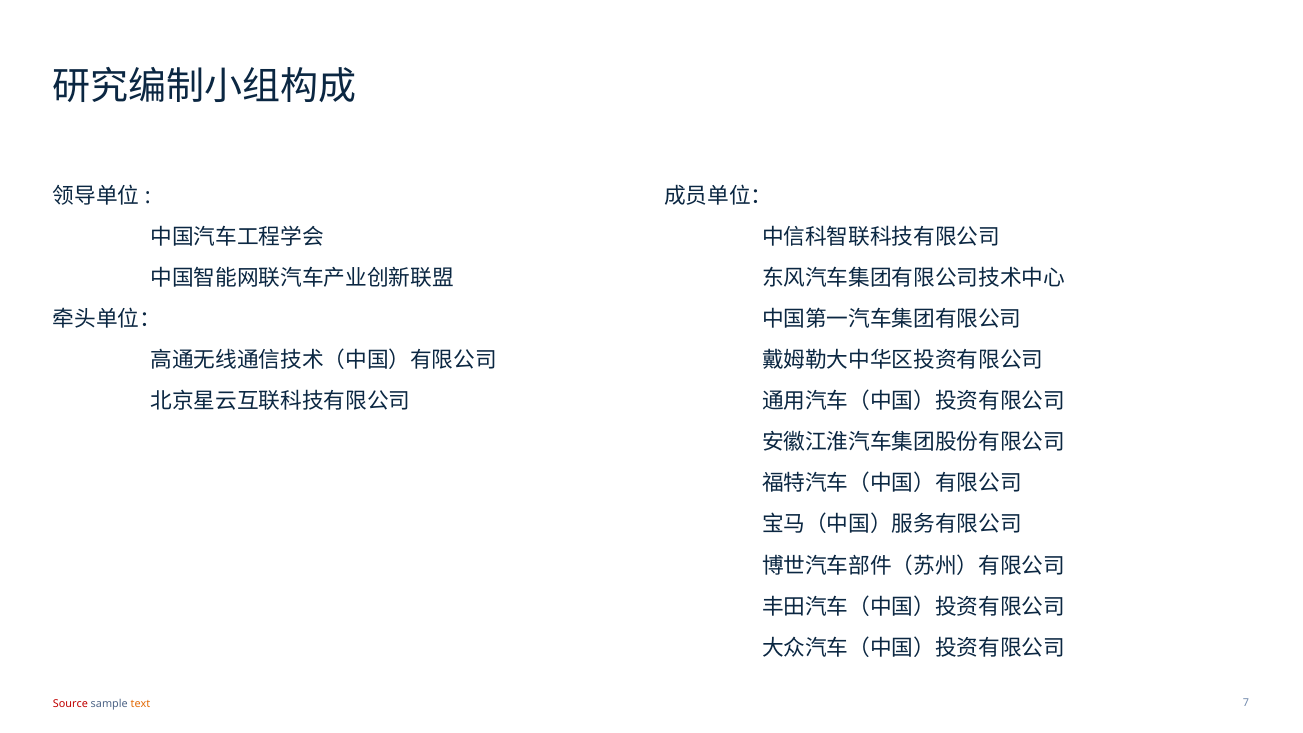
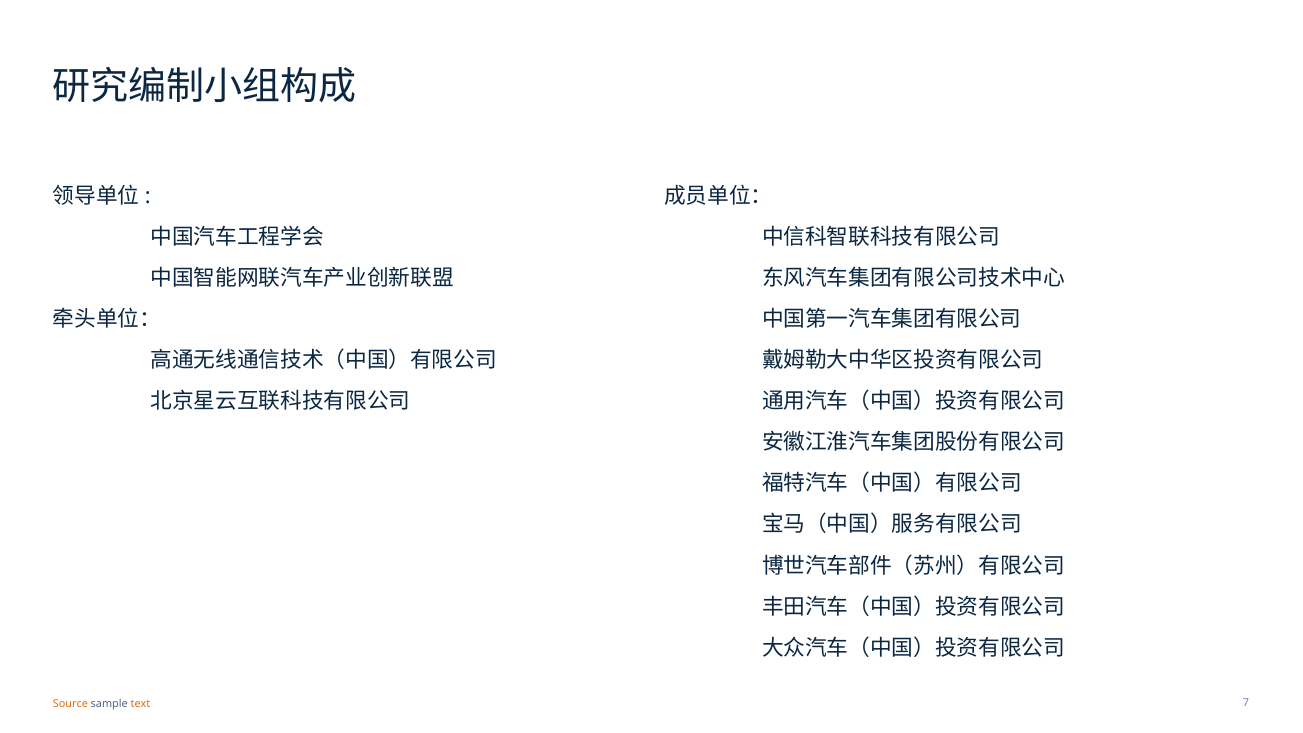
Source colour: red -> orange
